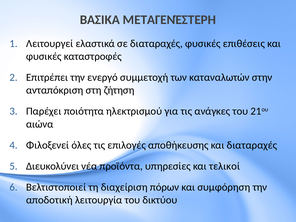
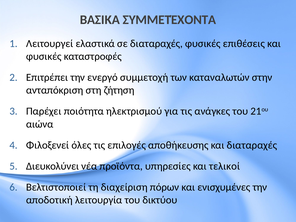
ΜΕΤΑΓΕΝΈΣΤΕΡΗ: ΜΕΤΑΓΕΝΈΣΤΕΡΗ -> ΣΥΜΜΕΤΈΧΟΝΤΑ
συμφόρηση: συμφόρηση -> ενισχυμένες
